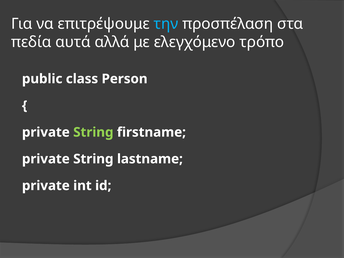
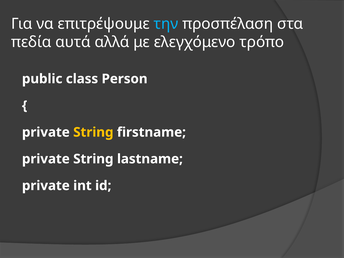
String at (93, 132) colour: light green -> yellow
